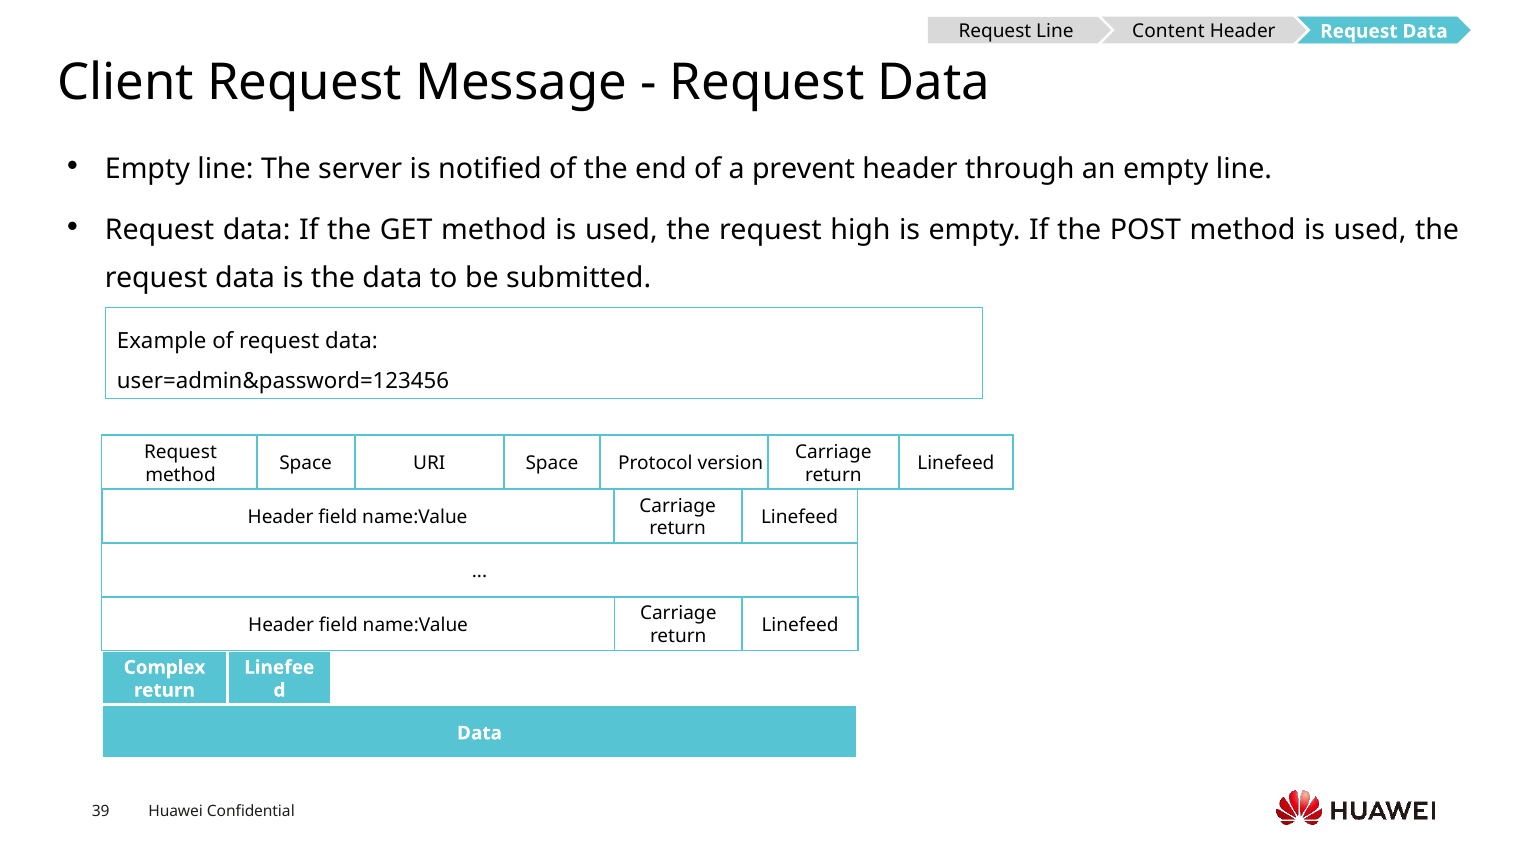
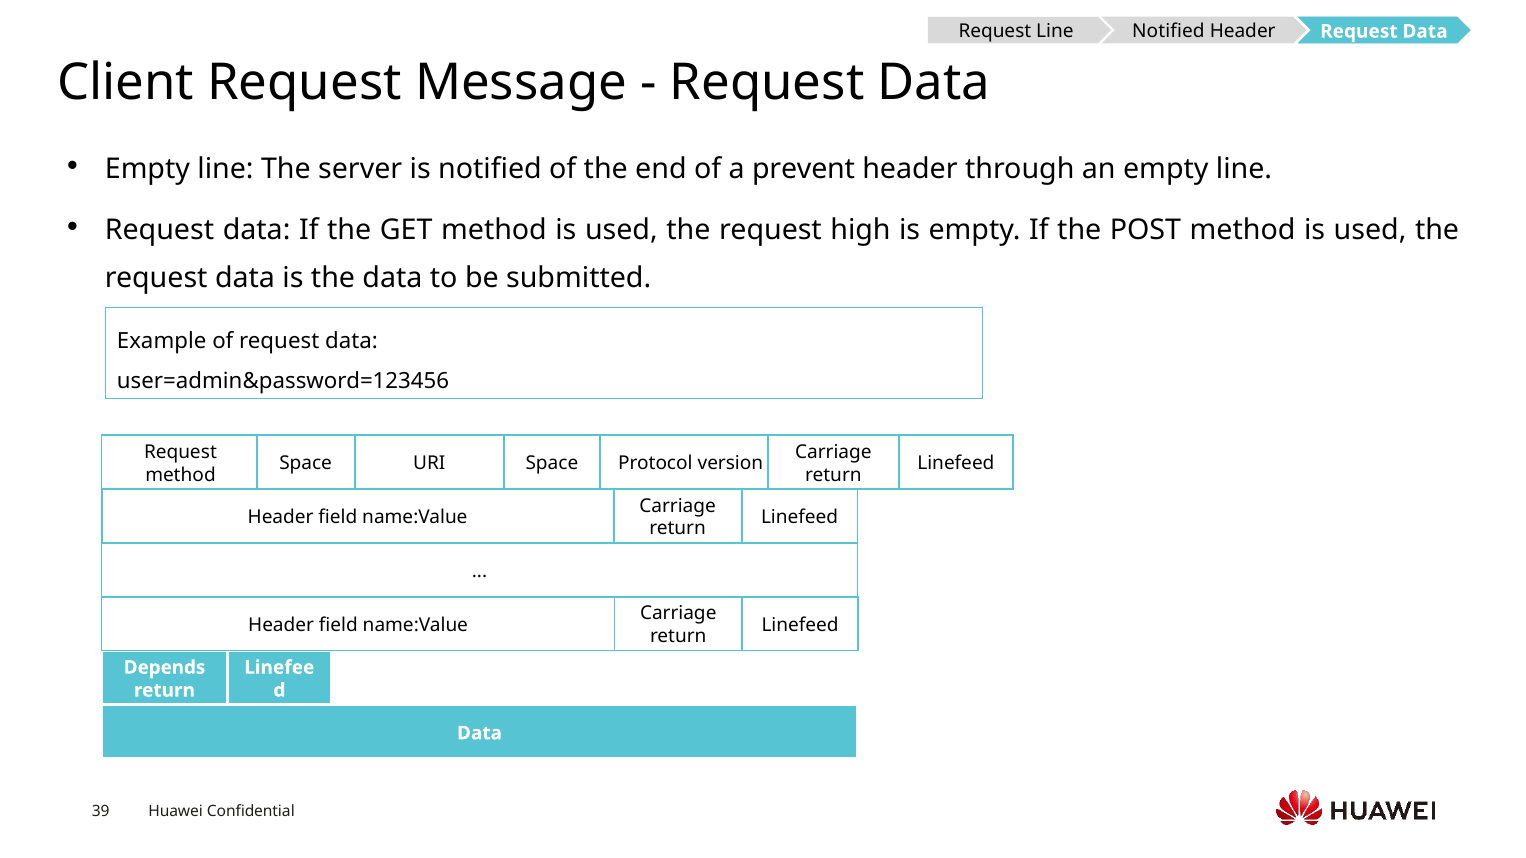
Line Content: Content -> Notified
Complex: Complex -> Depends
